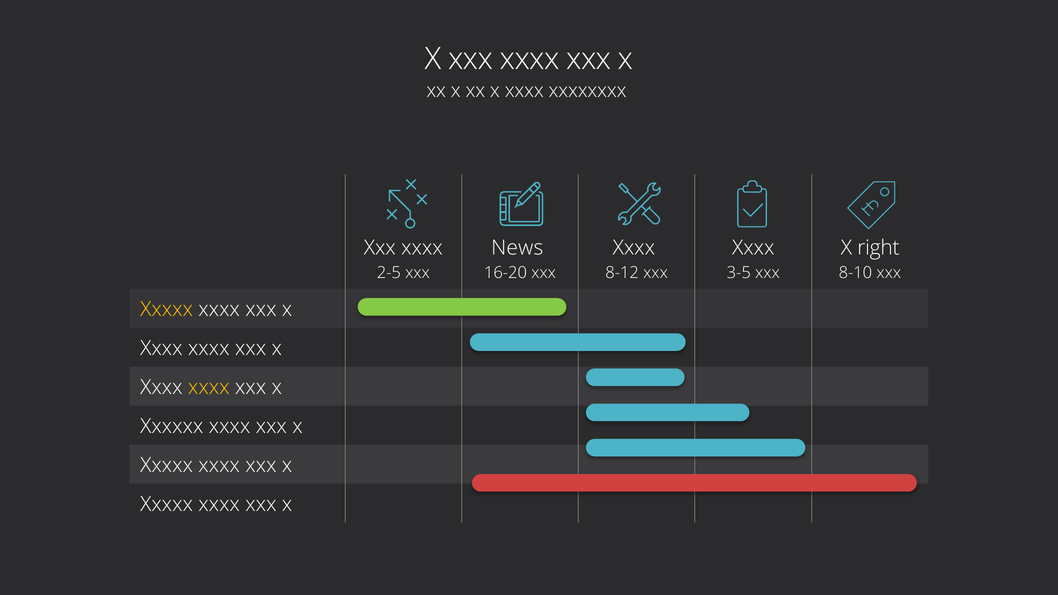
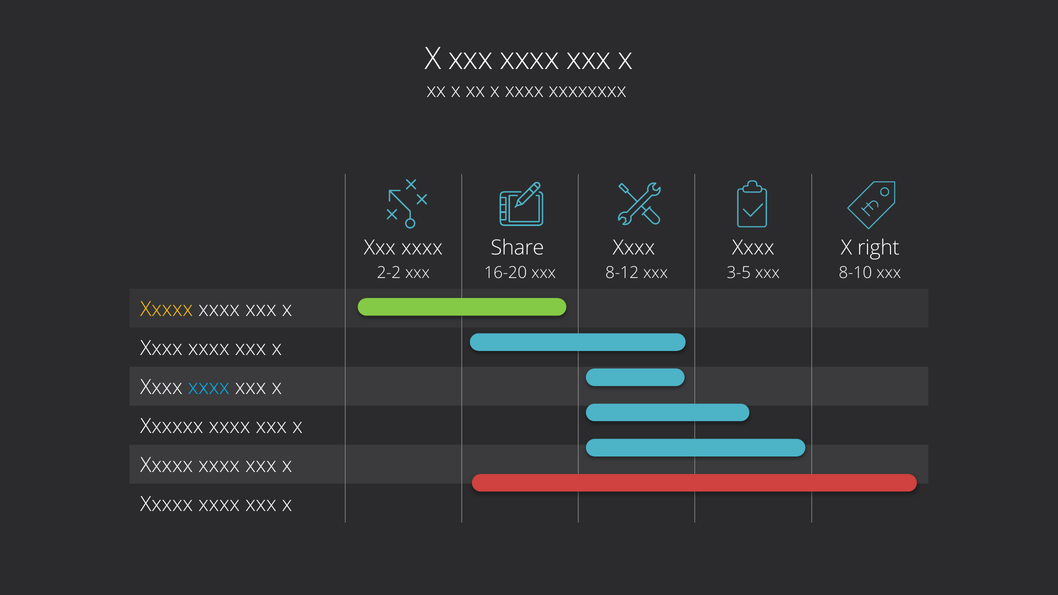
News: News -> Share
2-5: 2-5 -> 2-2
xxxx at (209, 387) colour: yellow -> light blue
